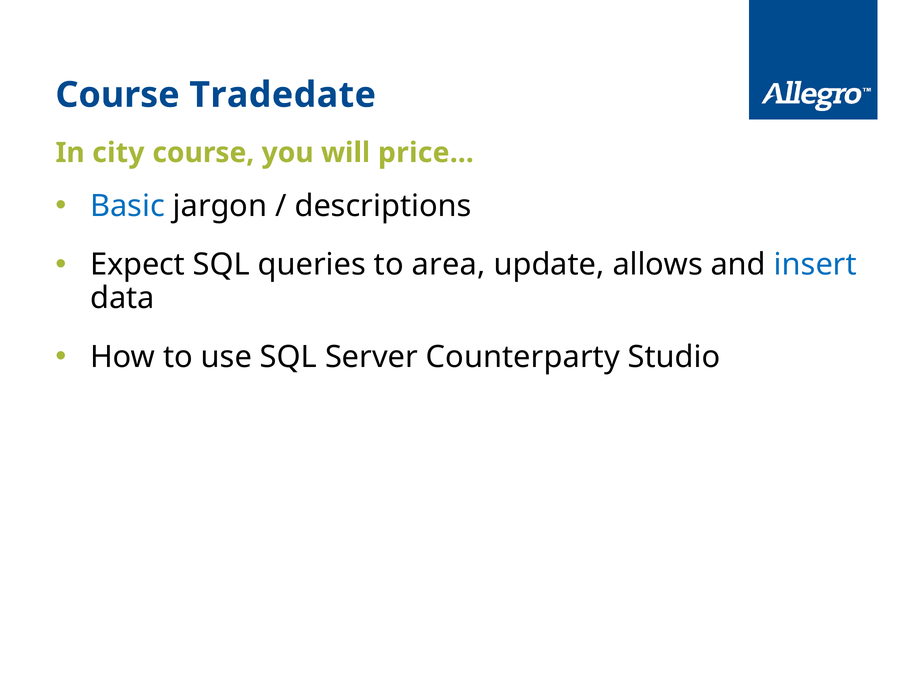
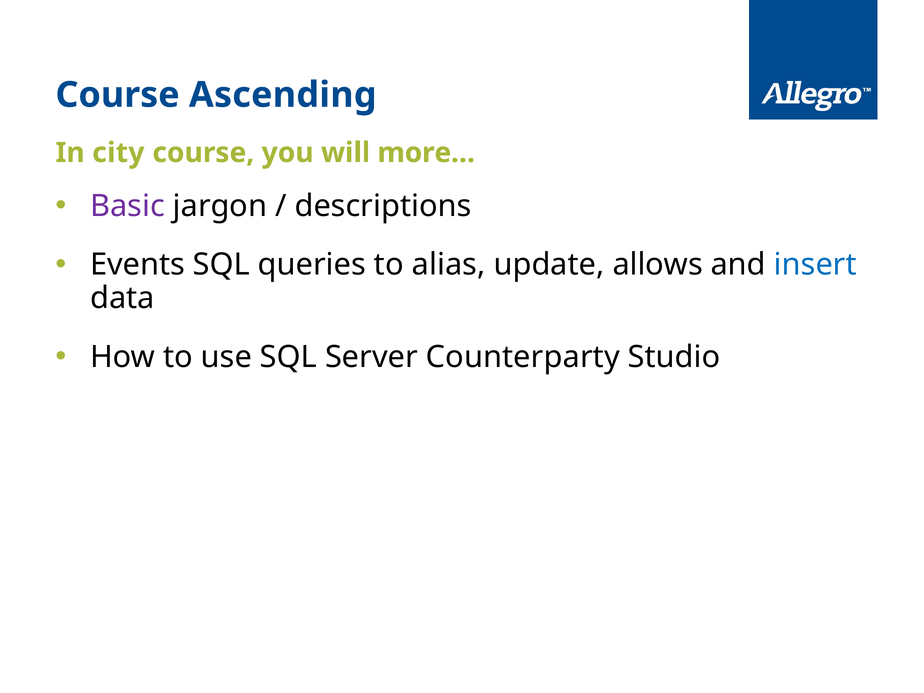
Tradedate: Tradedate -> Ascending
price…: price… -> more…
Basic colour: blue -> purple
Expect: Expect -> Events
area: area -> alias
